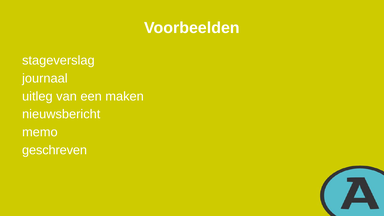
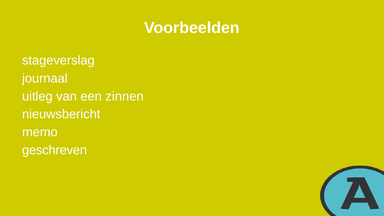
maken: maken -> zinnen
